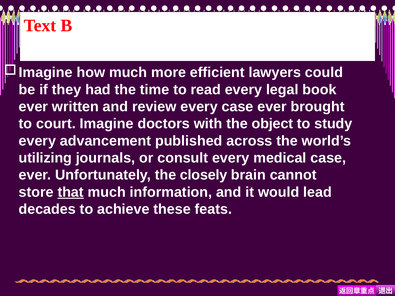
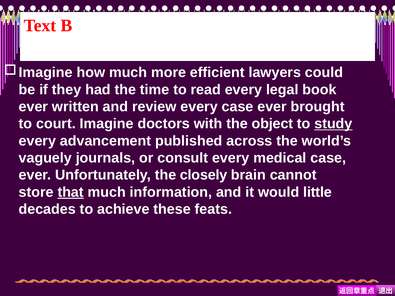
study underline: none -> present
utilizing: utilizing -> vaguely
lead: lead -> little
